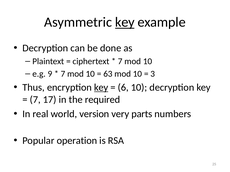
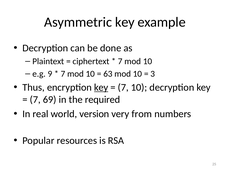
key at (125, 22) underline: present -> none
6 at (123, 88): 6 -> 7
17: 17 -> 69
parts: parts -> from
operation: operation -> resources
